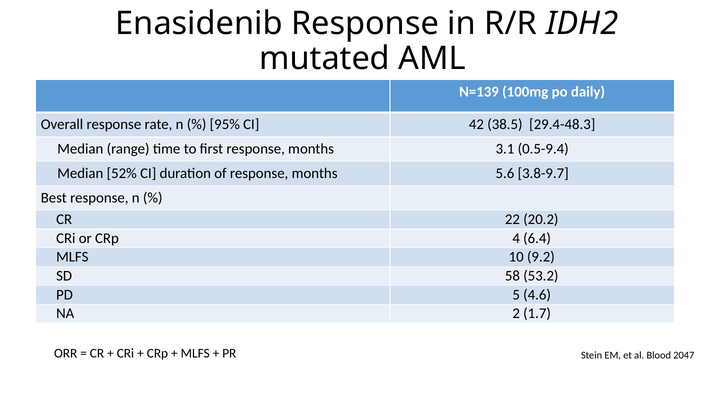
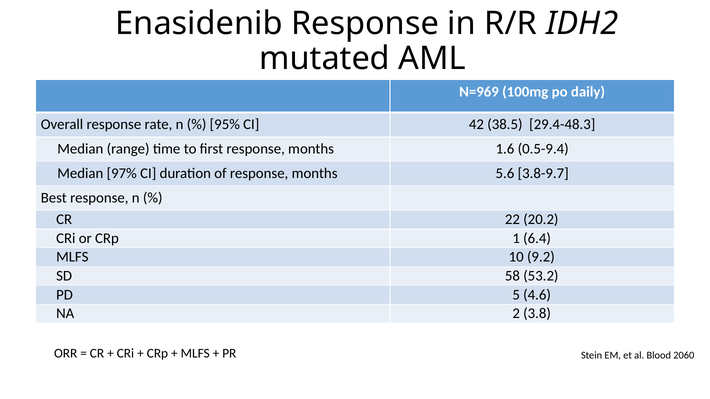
N=139: N=139 -> N=969
3.1: 3.1 -> 1.6
52%: 52% -> 97%
4: 4 -> 1
1.7: 1.7 -> 3.8
2047: 2047 -> 2060
